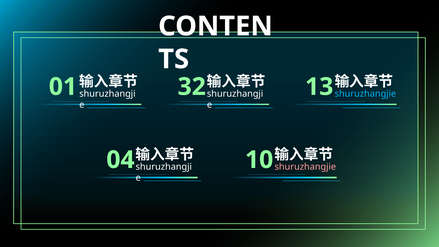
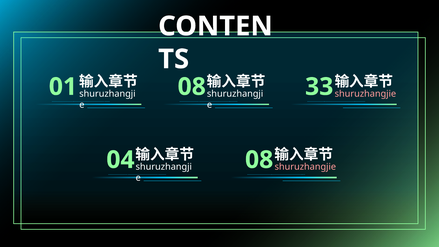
shuruzhangjie at (365, 94) colour: light blue -> pink
32 at (192, 87): 32 -> 08
13: 13 -> 33
10 at (259, 160): 10 -> 08
